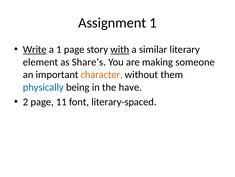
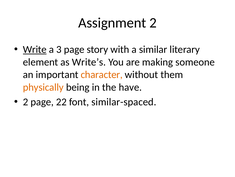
Assignment 1: 1 -> 2
a 1: 1 -> 3
with underline: present -> none
Share’s: Share’s -> Write’s
physically colour: blue -> orange
11: 11 -> 22
literary-spaced: literary-spaced -> similar-spaced
